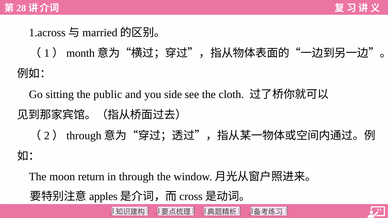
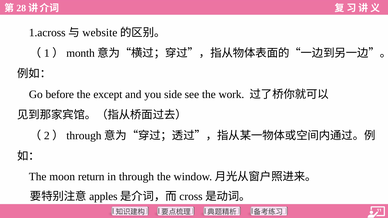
married: married -> website
sitting: sitting -> before
public: public -> except
cloth: cloth -> work
